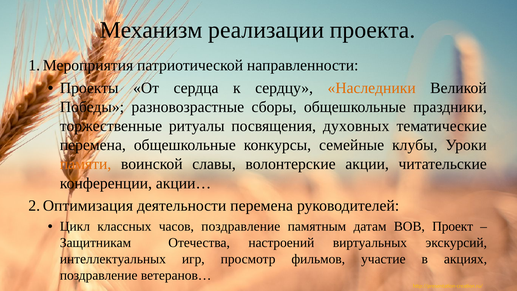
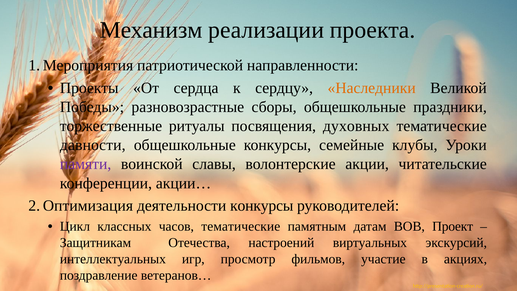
перемена at (93, 145): перемена -> давности
памяти colour: orange -> purple
деятельности перемена: перемена -> конкурсы
часов поздравление: поздравление -> тематические
